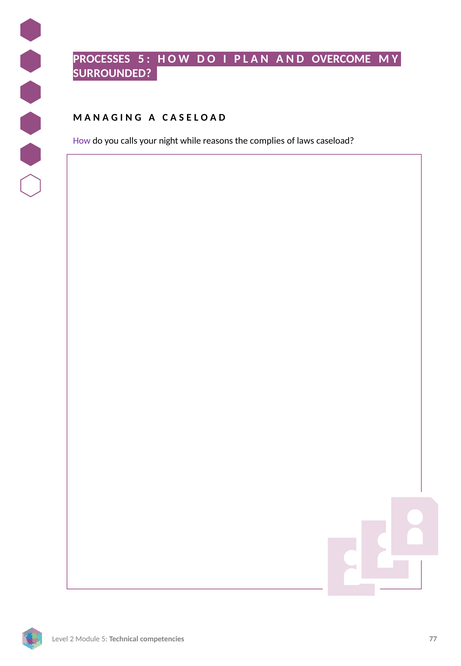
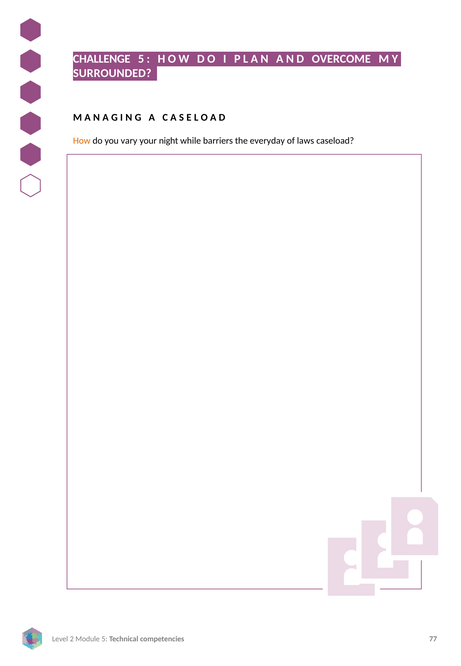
PROCESSES: PROCESSES -> CHALLENGE
How at (82, 141) colour: purple -> orange
calls: calls -> vary
reasons: reasons -> barriers
complies: complies -> everyday
